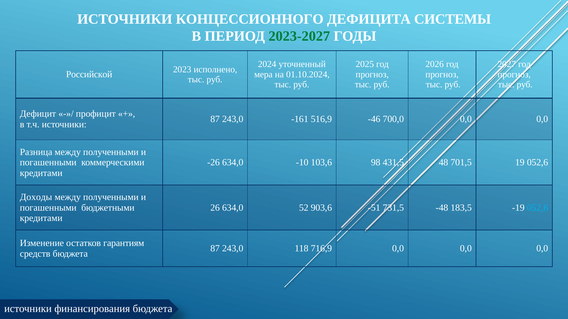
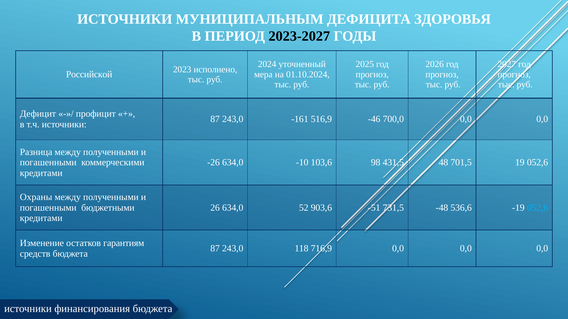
КОНЦЕССИОННОГО: КОНЦЕССИОННОГО -> МУНИЦИПАЛЬНЫМ
СИСТЕМЫ: СИСТЕМЫ -> ЗДОРОВЬЯ
2023-2027 colour: green -> black
Доходы: Доходы -> Охраны
183,5: 183,5 -> 536,6
